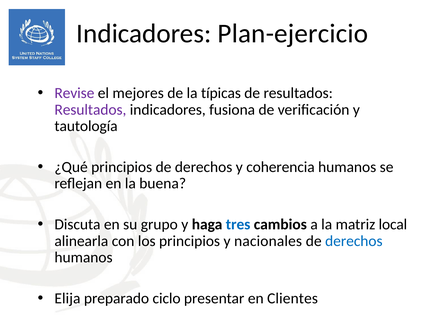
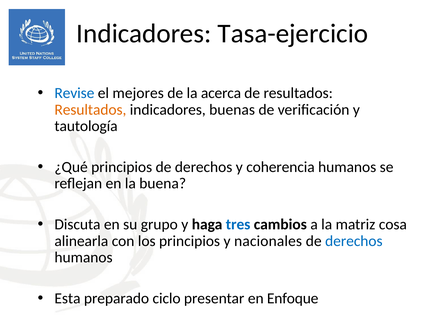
Plan-ejercicio: Plan-ejercicio -> Tasa-ejercicio
Revise colour: purple -> blue
típicas: típicas -> acerca
Resultados at (90, 110) colour: purple -> orange
fusiona: fusiona -> buenas
local: local -> cosa
Elija: Elija -> Esta
Clientes: Clientes -> Enfoque
